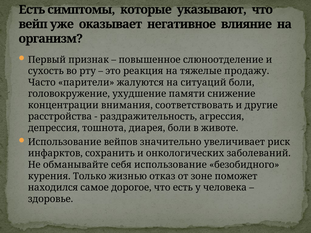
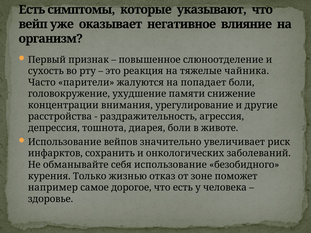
продажу: продажу -> чайника
ситуаций: ситуаций -> попадает
соответствовать: соответствовать -> урегулирование
находился: находился -> например
